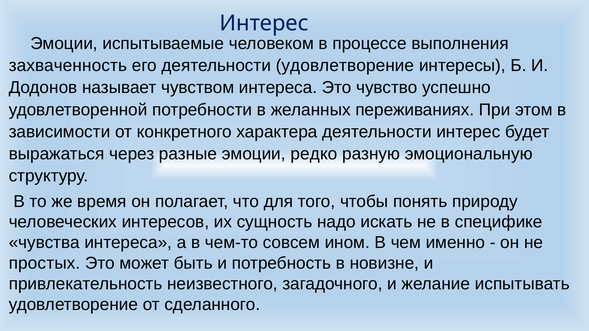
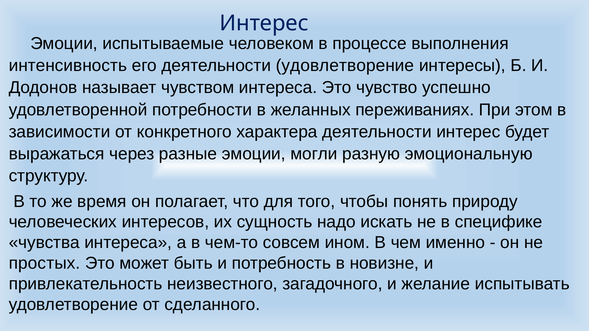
захваченность: захваченность -> интенсивность
редко: редко -> могли
